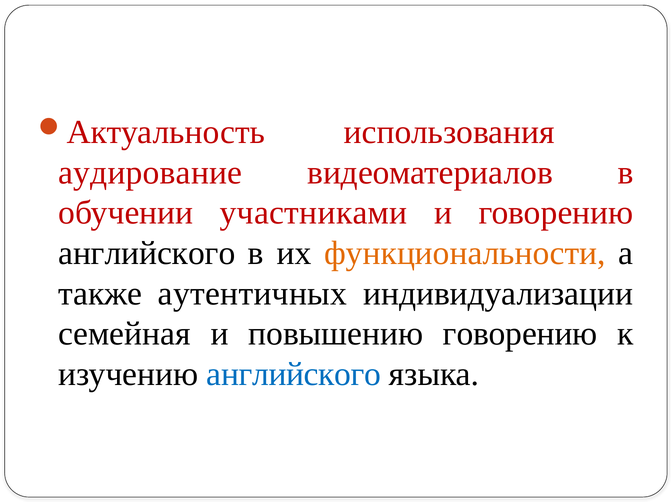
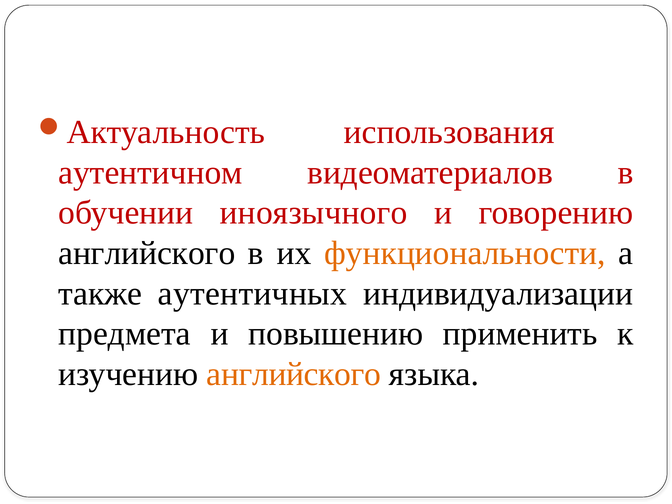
аудирование: аудирование -> аутентичном
участниками: участниками -> иноязычного
семейная: семейная -> предмета
повышению говорению: говорению -> применить
английского at (294, 374) colour: blue -> orange
